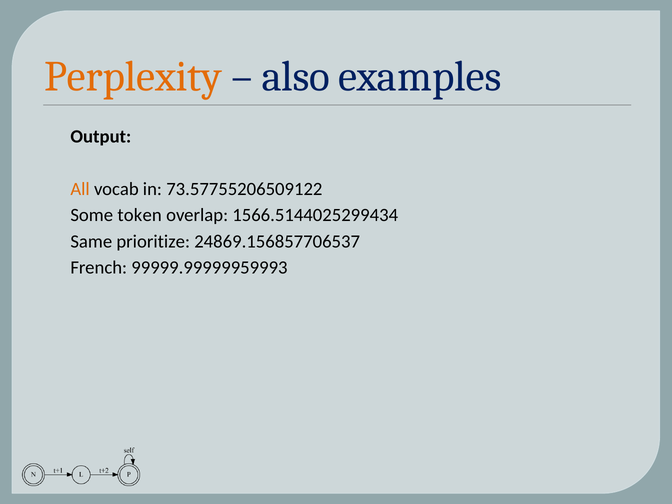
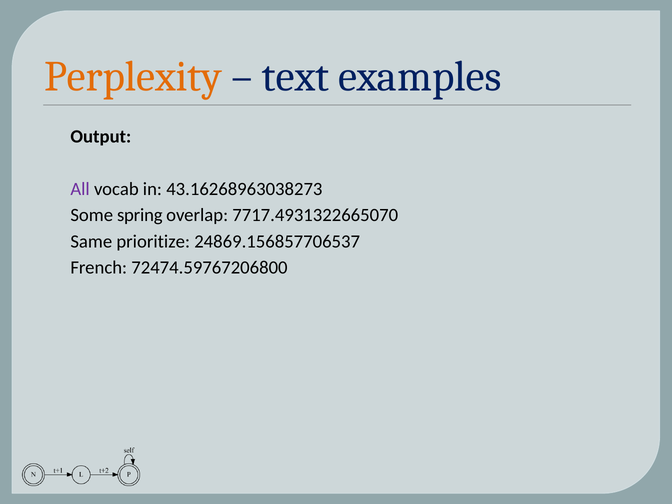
also: also -> text
All colour: orange -> purple
73.57755206509122: 73.57755206509122 -> 43.16268963038273
token: token -> spring
1566.5144025299434: 1566.5144025299434 -> 7717.4931322665070
99999.99999959993: 99999.99999959993 -> 72474.59767206800
